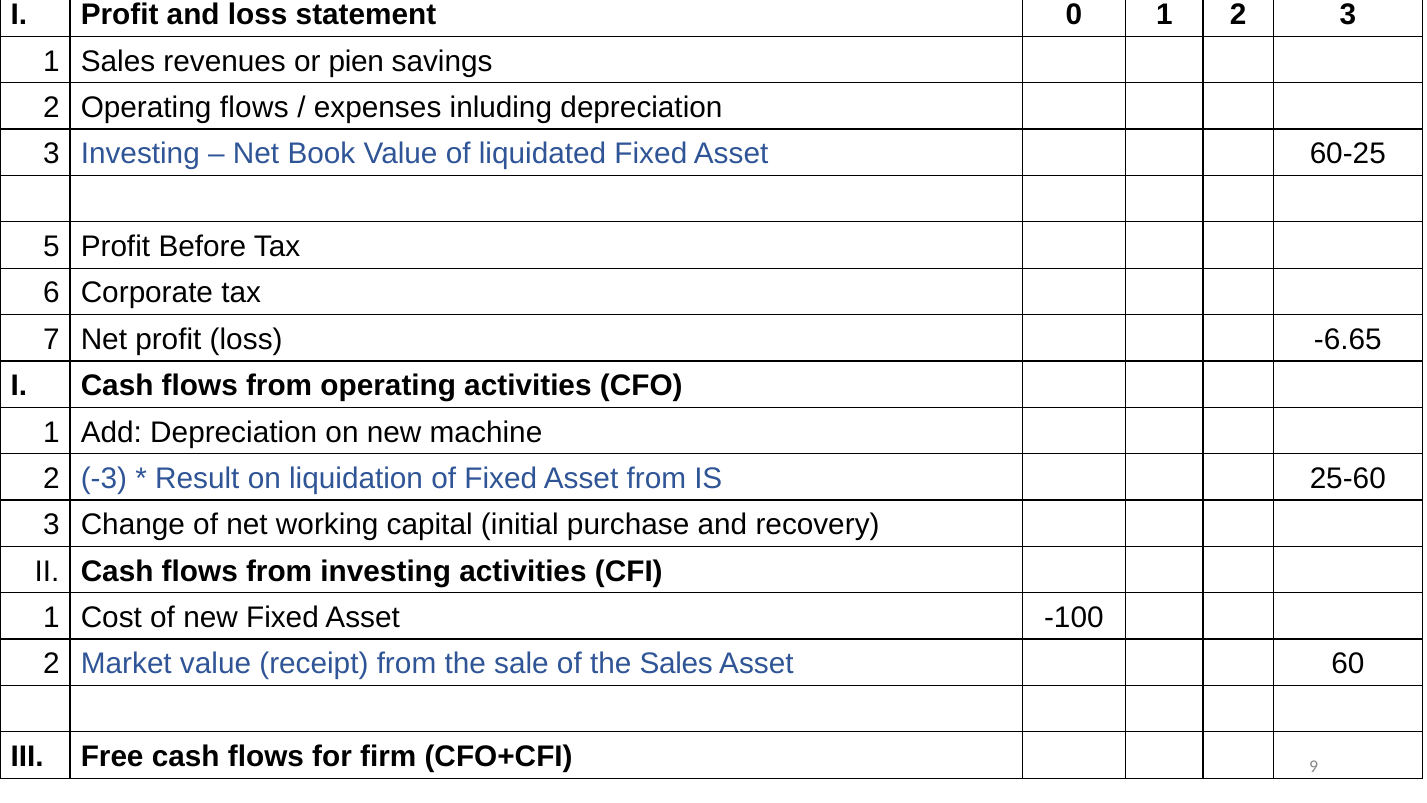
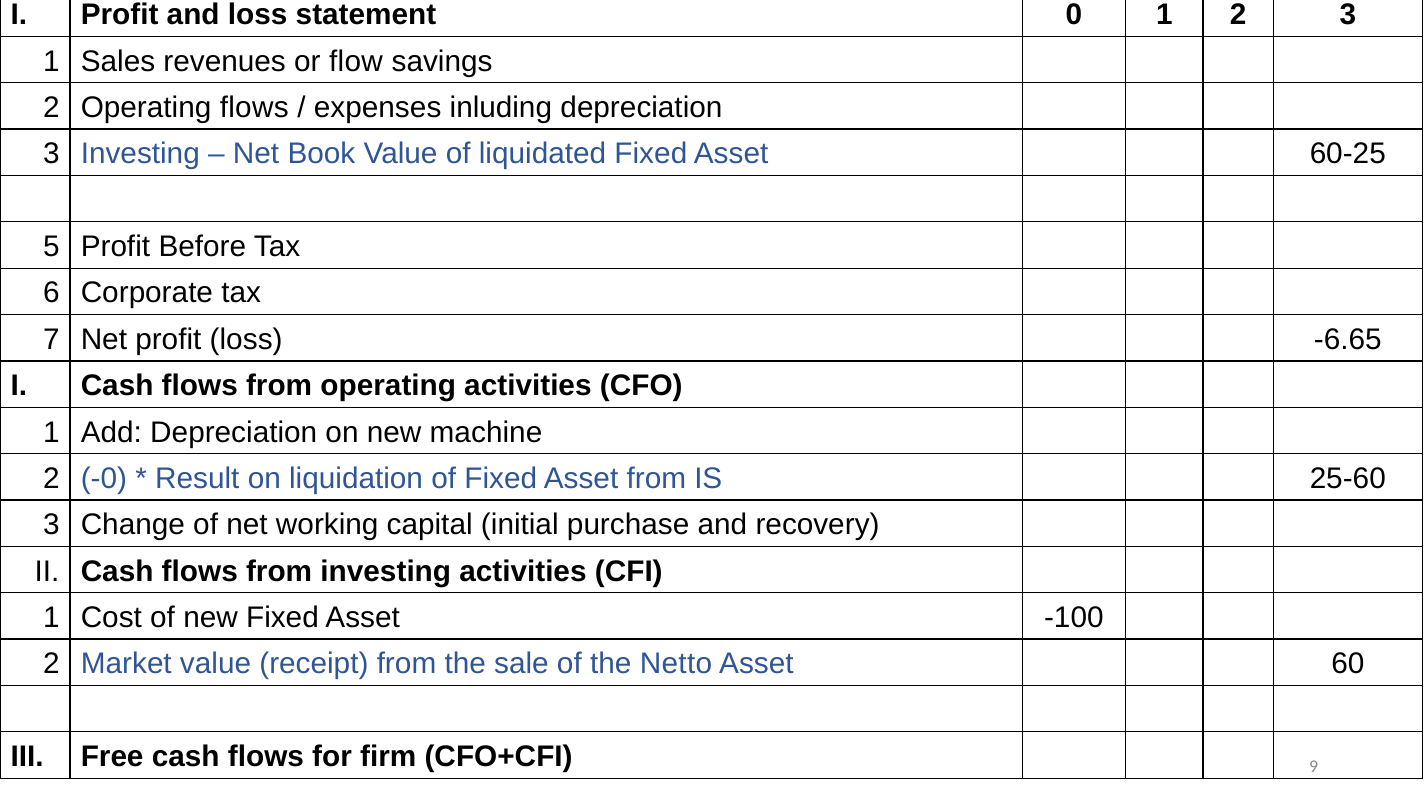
pien: pien -> flow
-3: -3 -> -0
the Sales: Sales -> Netto
